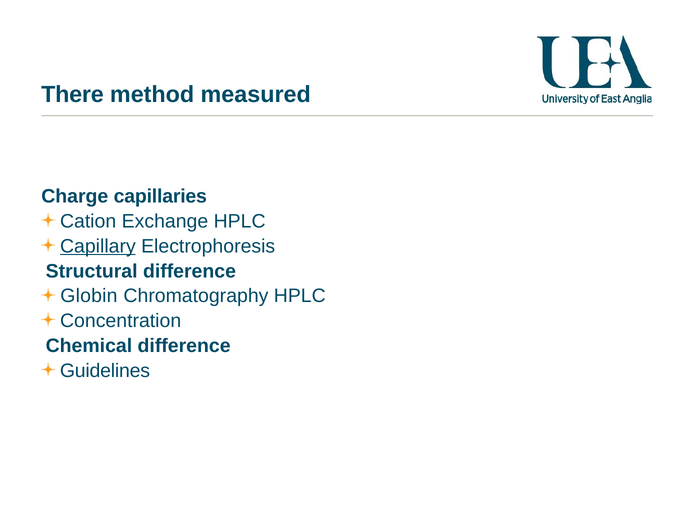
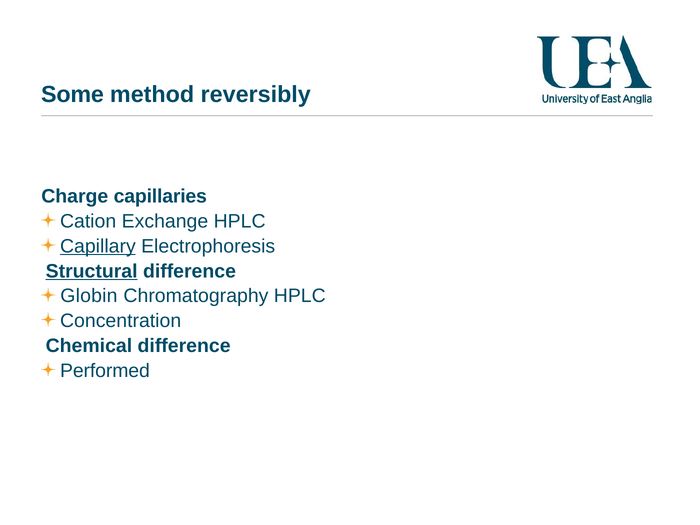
There: There -> Some
measured: measured -> reversibly
Structural underline: none -> present
Guidelines: Guidelines -> Performed
